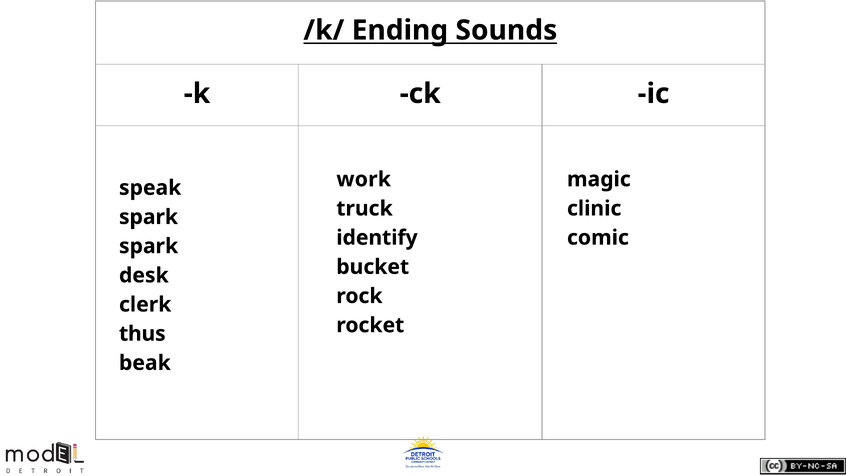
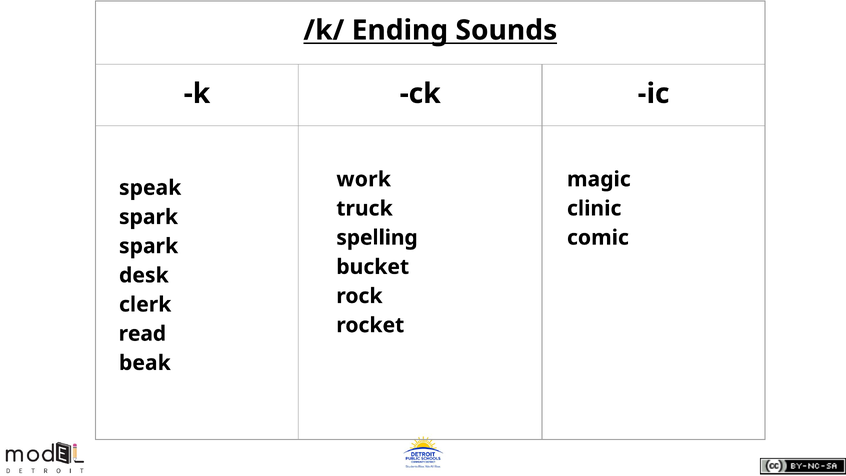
identify: identify -> spelling
thus: thus -> read
